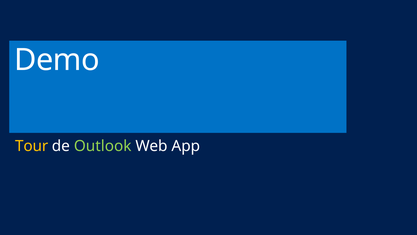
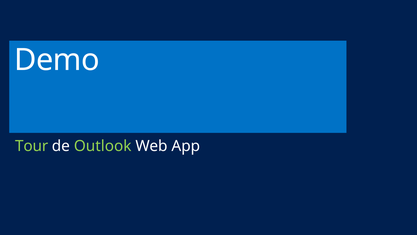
Tour colour: yellow -> light green
